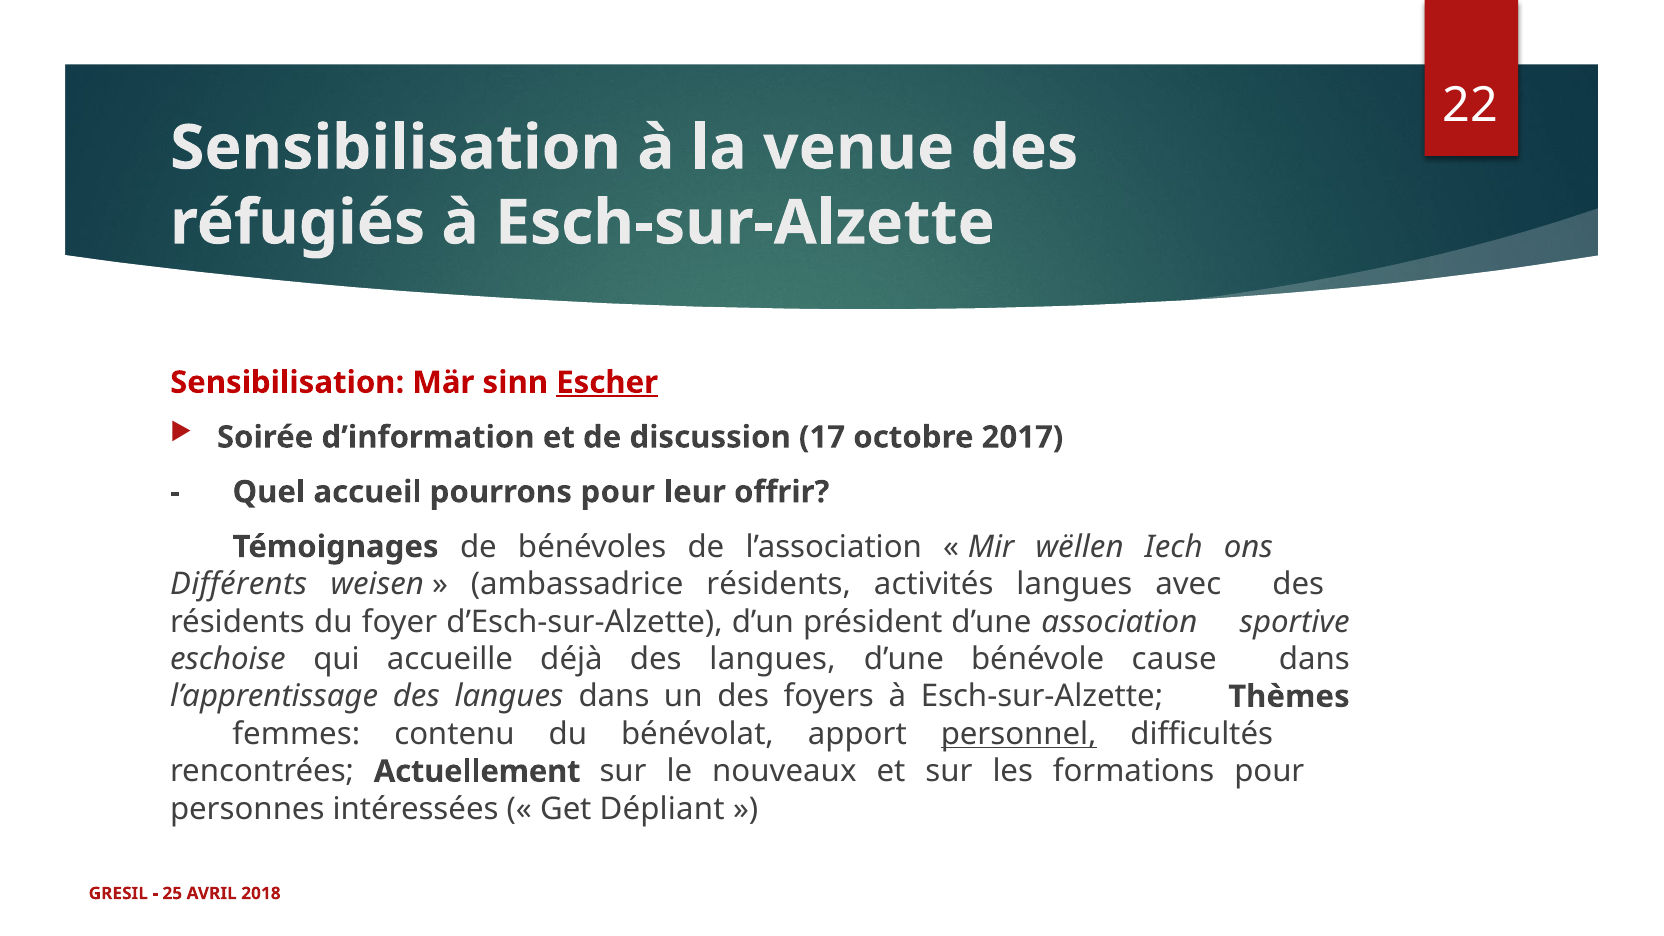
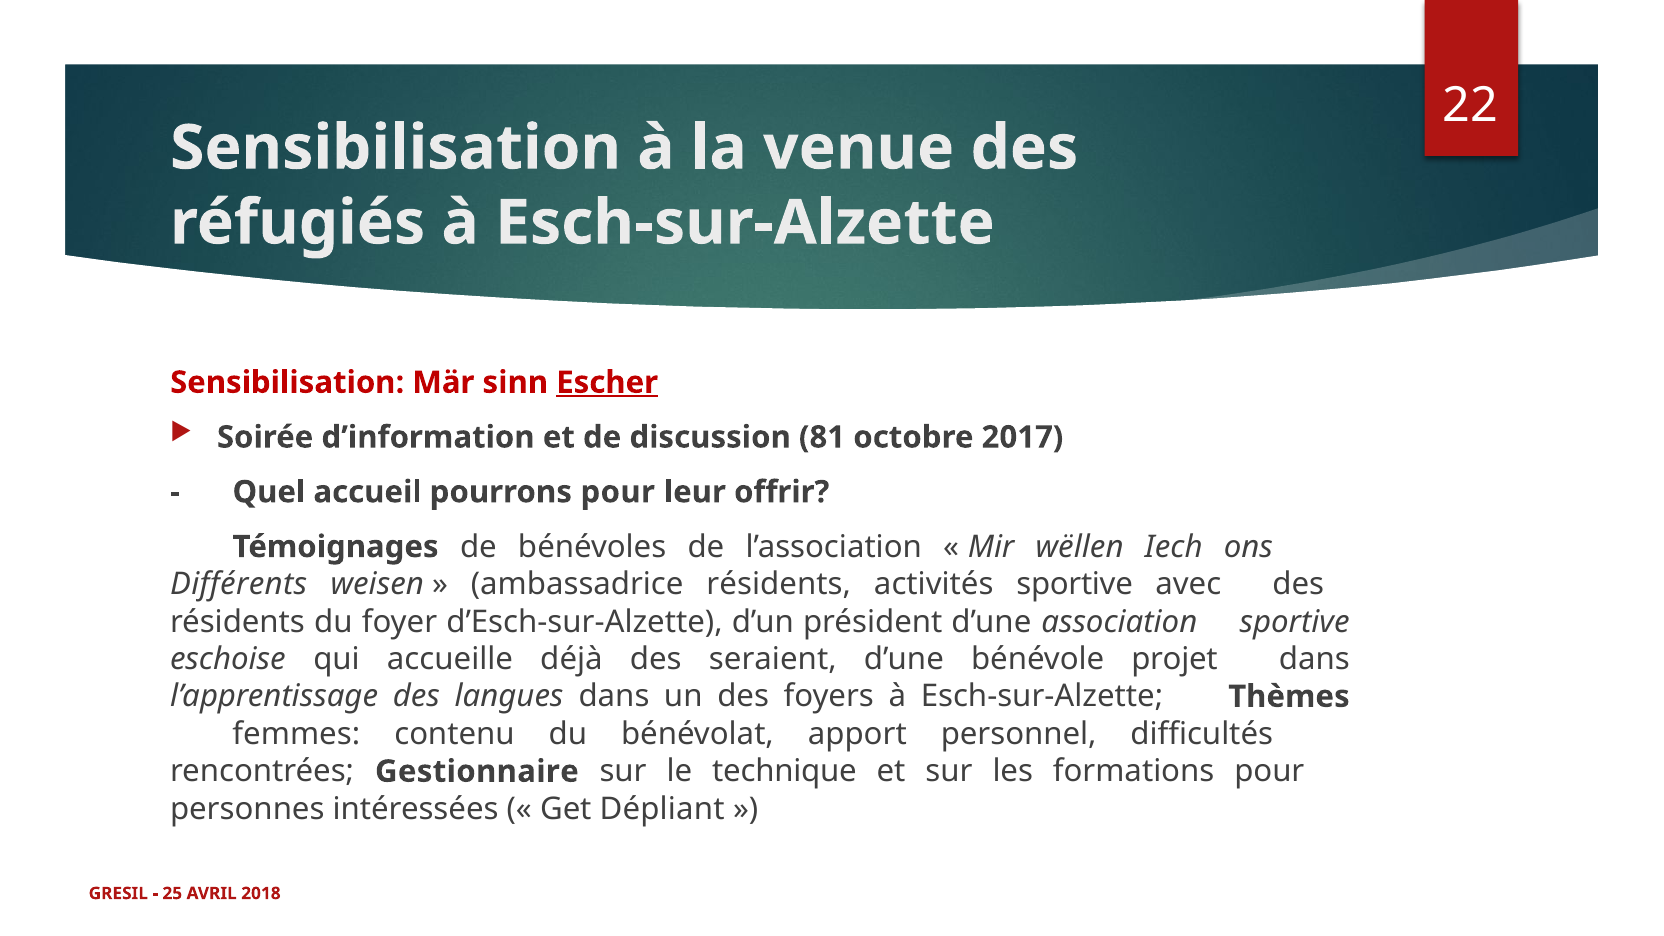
17: 17 -> 81
activités langues: langues -> sportive
déjà des langues: langues -> seraient
cause: cause -> projet
personnel underline: present -> none
Actuellement: Actuellement -> Gestionnaire
nouveaux: nouveaux -> technique
